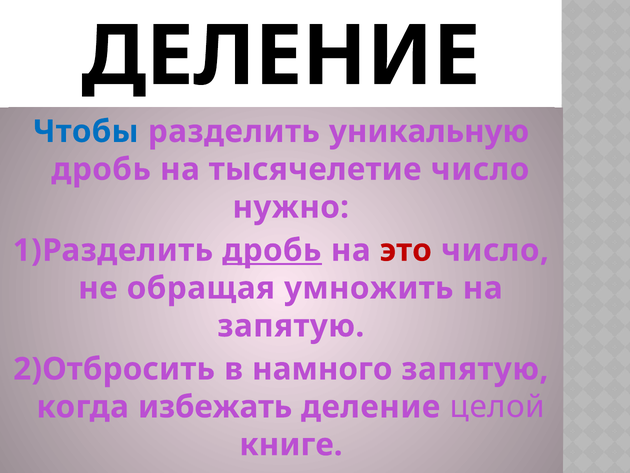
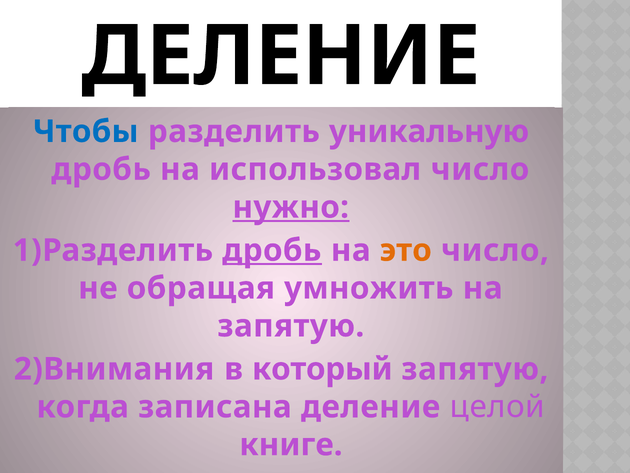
тысячелетие: тысячелетие -> использовал
нужно underline: none -> present
это colour: red -> orange
2)Отбросить: 2)Отбросить -> 2)Внимания
намного: намного -> который
избежать: избежать -> записана
